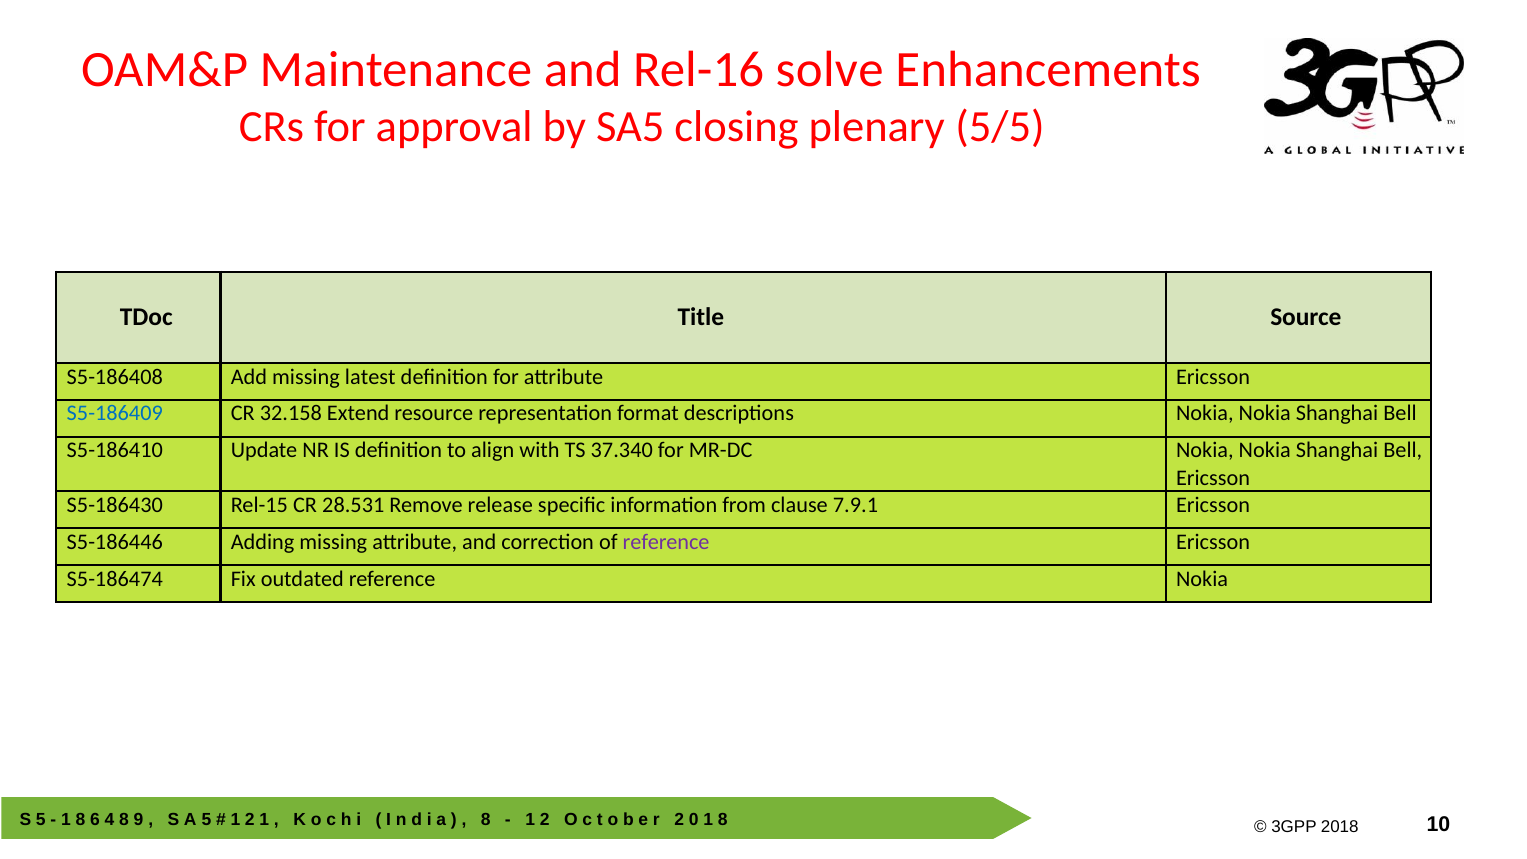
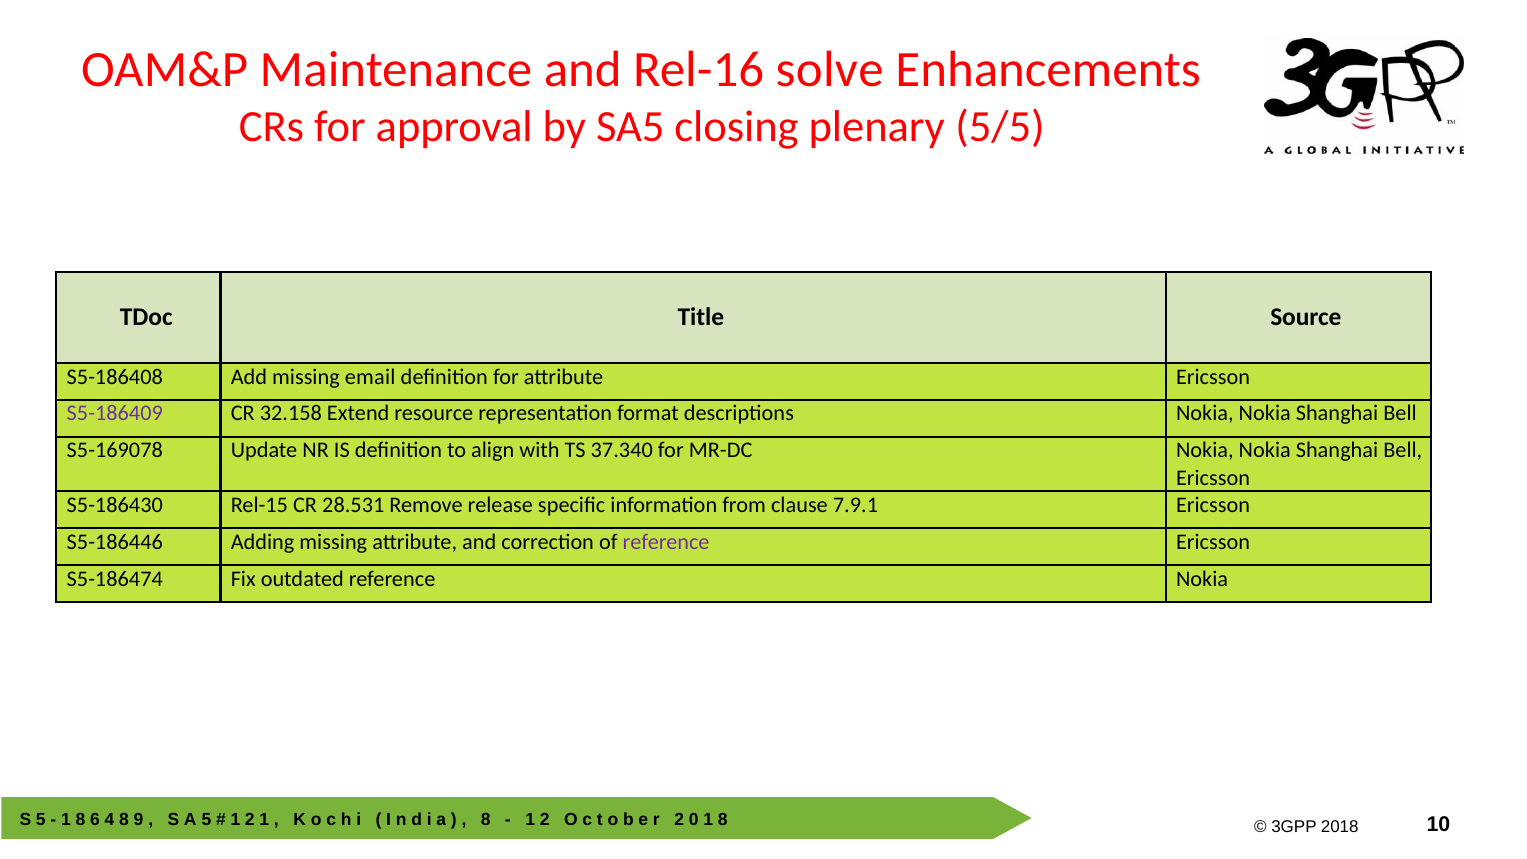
latest: latest -> email
S5-186409 colour: blue -> purple
S5-186410: S5-186410 -> S5-169078
